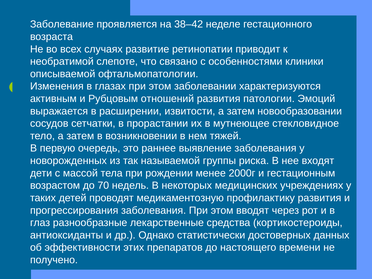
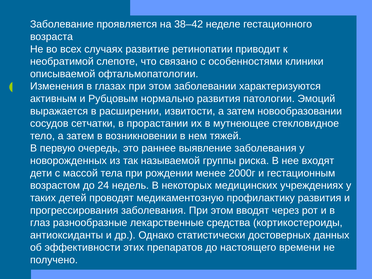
отношений: отношений -> нормально
70: 70 -> 24
